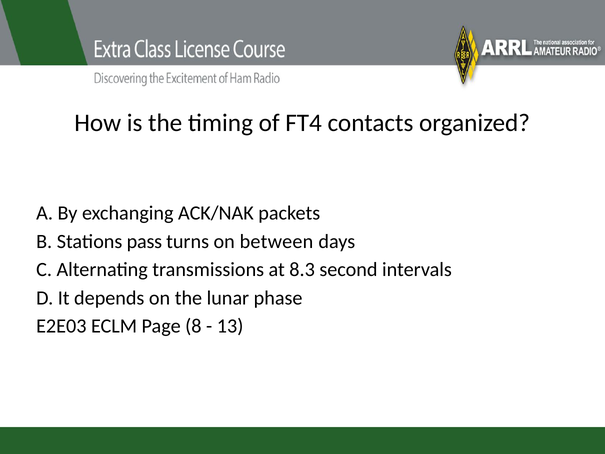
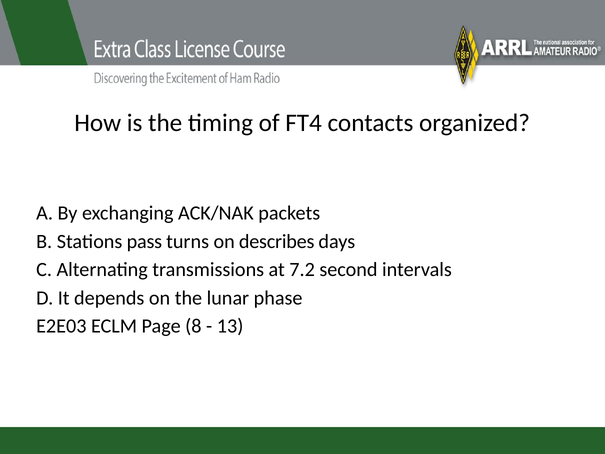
between: between -> describes
8.3: 8.3 -> 7.2
